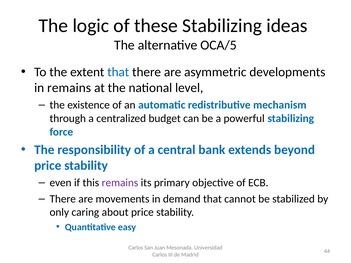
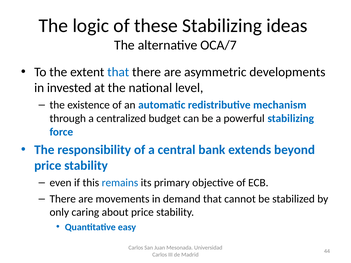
OCA/5: OCA/5 -> OCA/7
in remains: remains -> invested
remains at (120, 183) colour: purple -> blue
